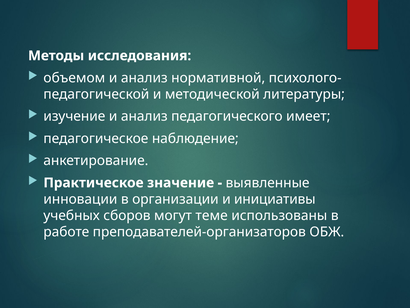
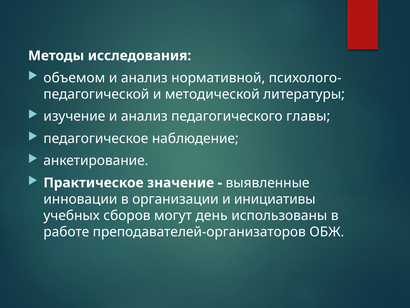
имеет: имеет -> главы
теме: теме -> день
